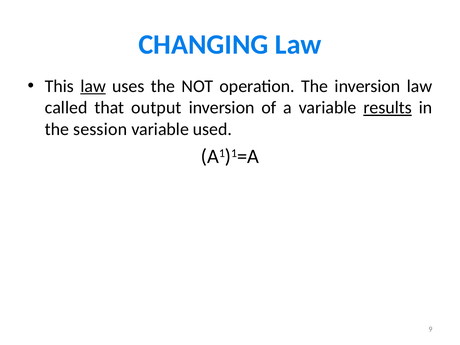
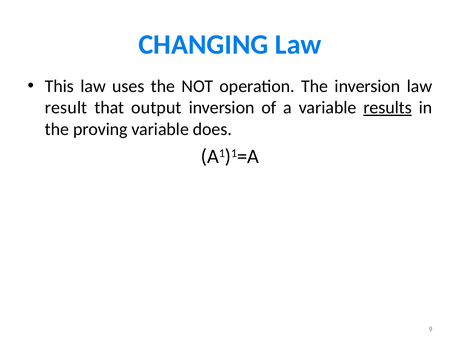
law at (93, 86) underline: present -> none
called: called -> result
session: session -> proving
used: used -> does
